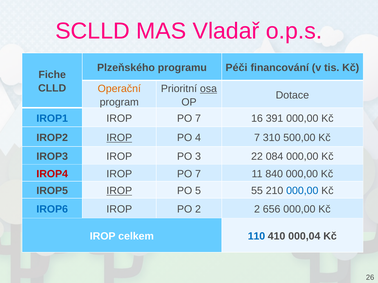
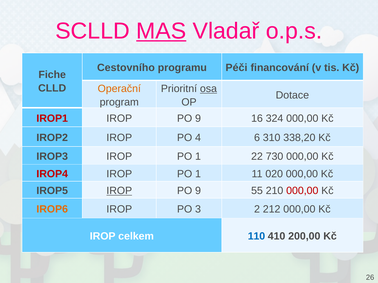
MAS underline: none -> present
Plzeňského: Plzeňského -> Cestovního
IROP1 colour: blue -> red
7 at (198, 119): 7 -> 9
391: 391 -> 324
IROP at (119, 138) underline: present -> none
4 7: 7 -> 6
500,00: 500,00 -> 338,20
IROP3 IROP PO 3: 3 -> 1
084: 084 -> 730
7 at (198, 174): 7 -> 1
840: 840 -> 020
5 at (198, 191): 5 -> 9
000,00 at (302, 191) colour: blue -> red
IROP6 colour: blue -> orange
PO 2: 2 -> 3
656: 656 -> 212
000,04: 000,04 -> 200,00
